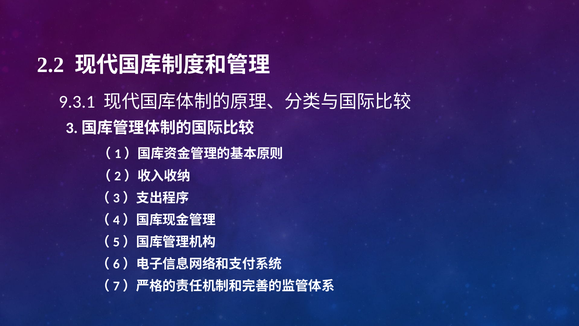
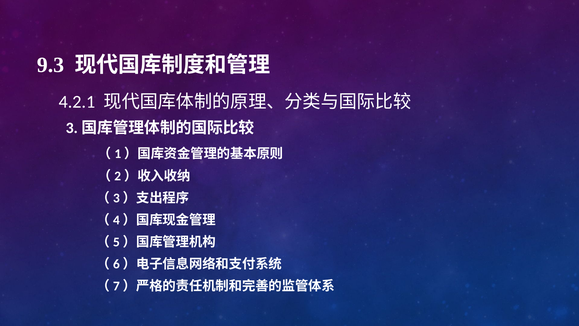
2.2: 2.2 -> 9.3
9.3.1: 9.3.1 -> 4.2.1
